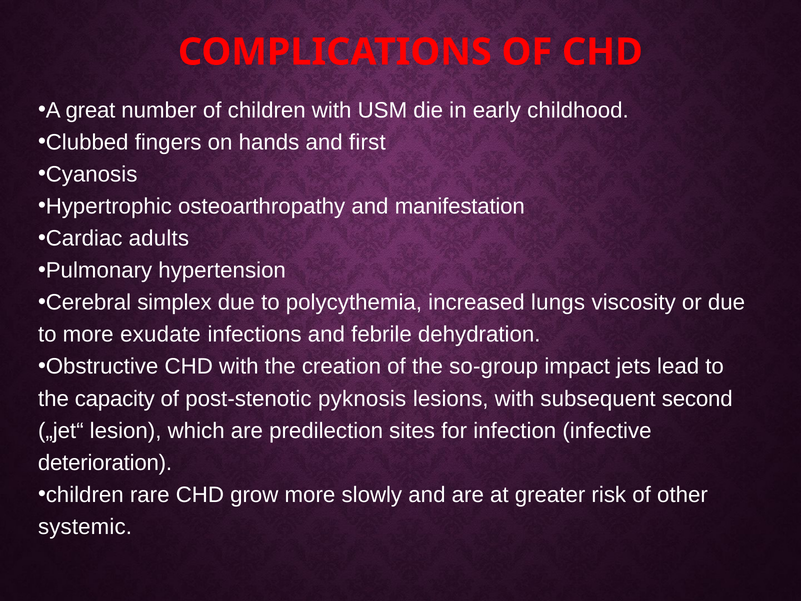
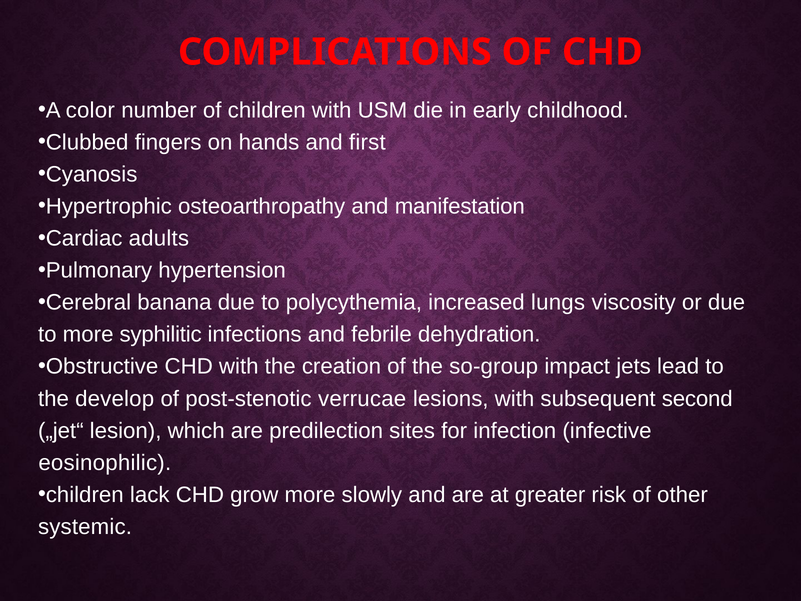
great: great -> color
simplex: simplex -> banana
exudate: exudate -> syphilitic
capacity: capacity -> develop
pyknosis: pyknosis -> verrucae
deterioration: deterioration -> eosinophilic
rare: rare -> lack
